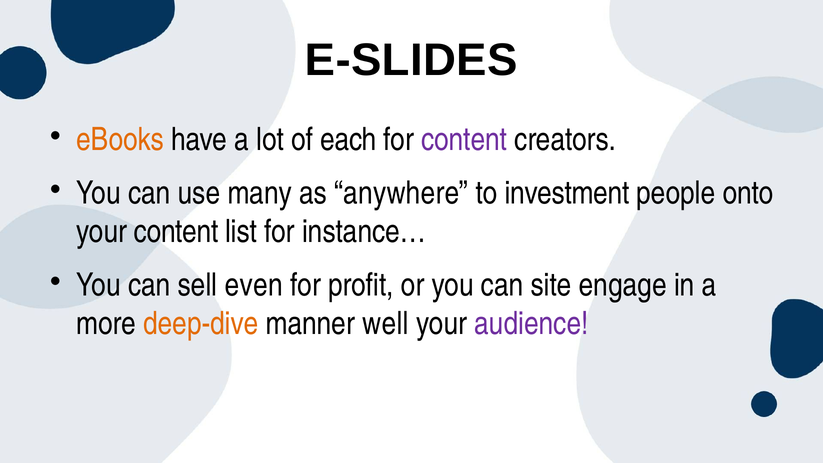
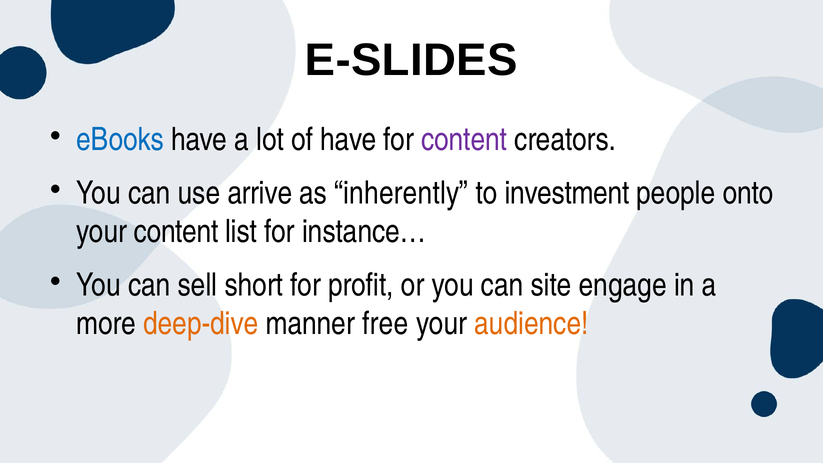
eBooks colour: orange -> blue
of each: each -> have
many: many -> arrive
anywhere: anywhere -> inherently
even: even -> short
well: well -> free
audience colour: purple -> orange
